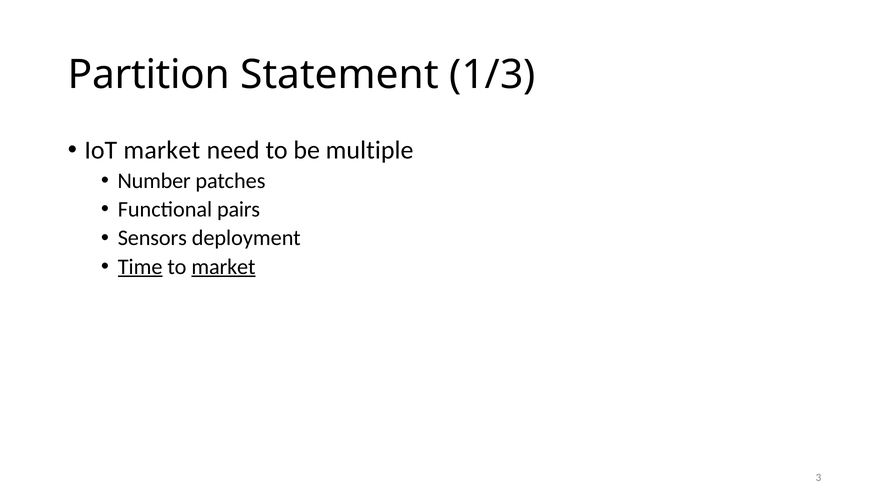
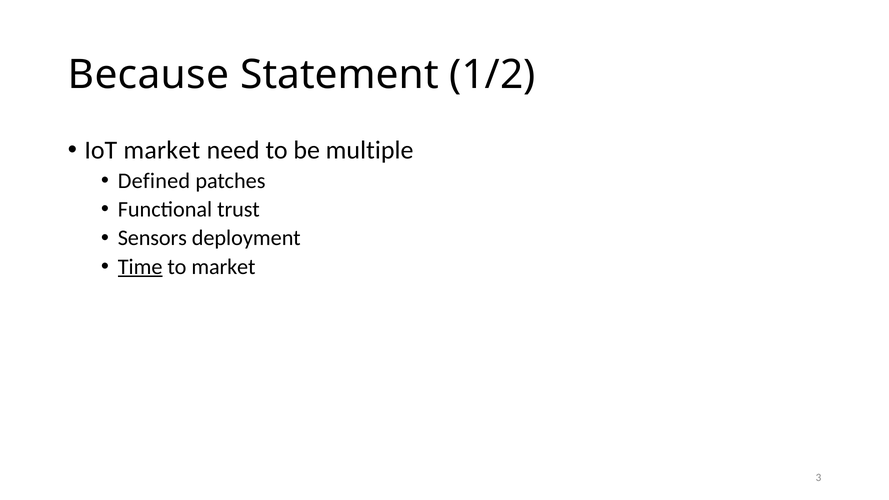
Partition: Partition -> Because
1/3: 1/3 -> 1/2
Number: Number -> Defined
pairs: pairs -> trust
market at (223, 267) underline: present -> none
